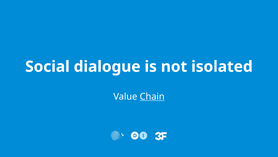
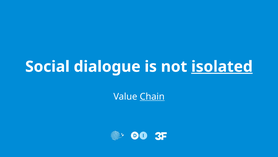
isolated underline: none -> present
